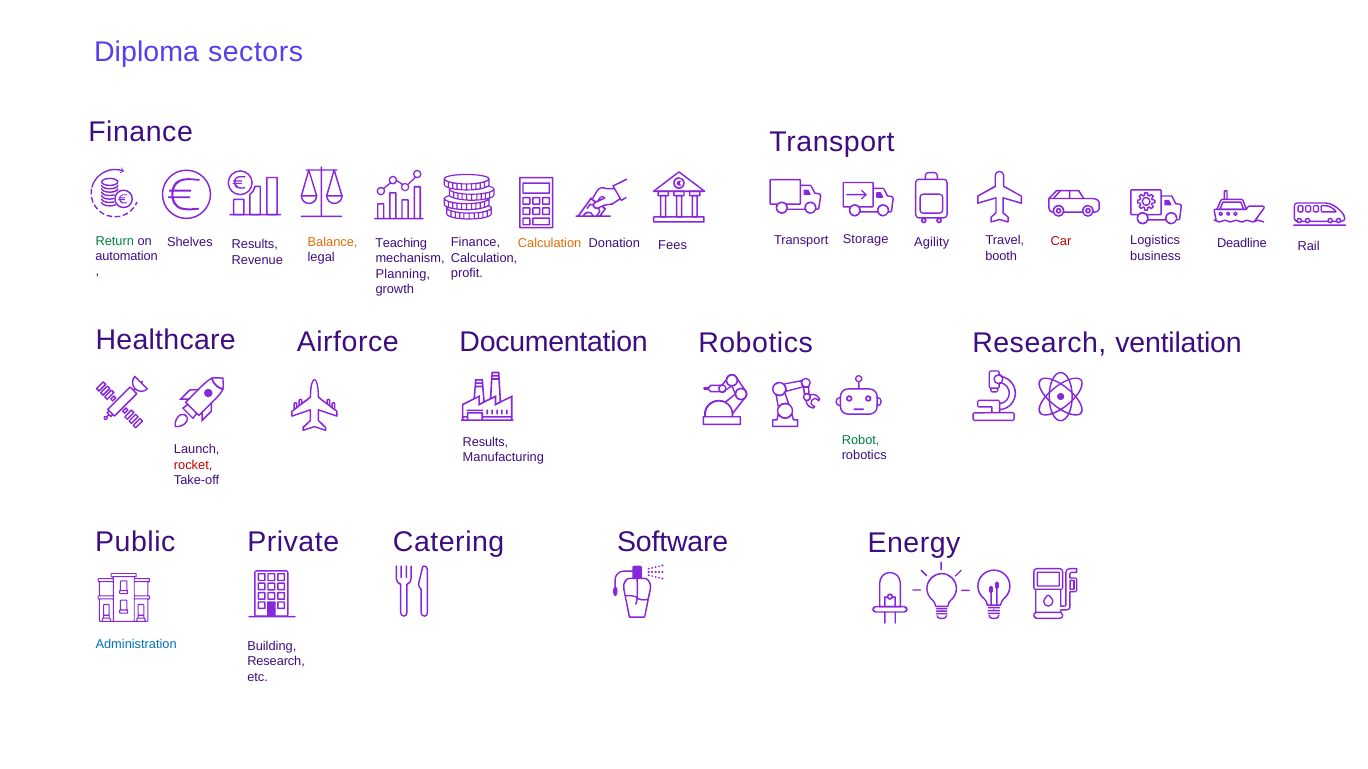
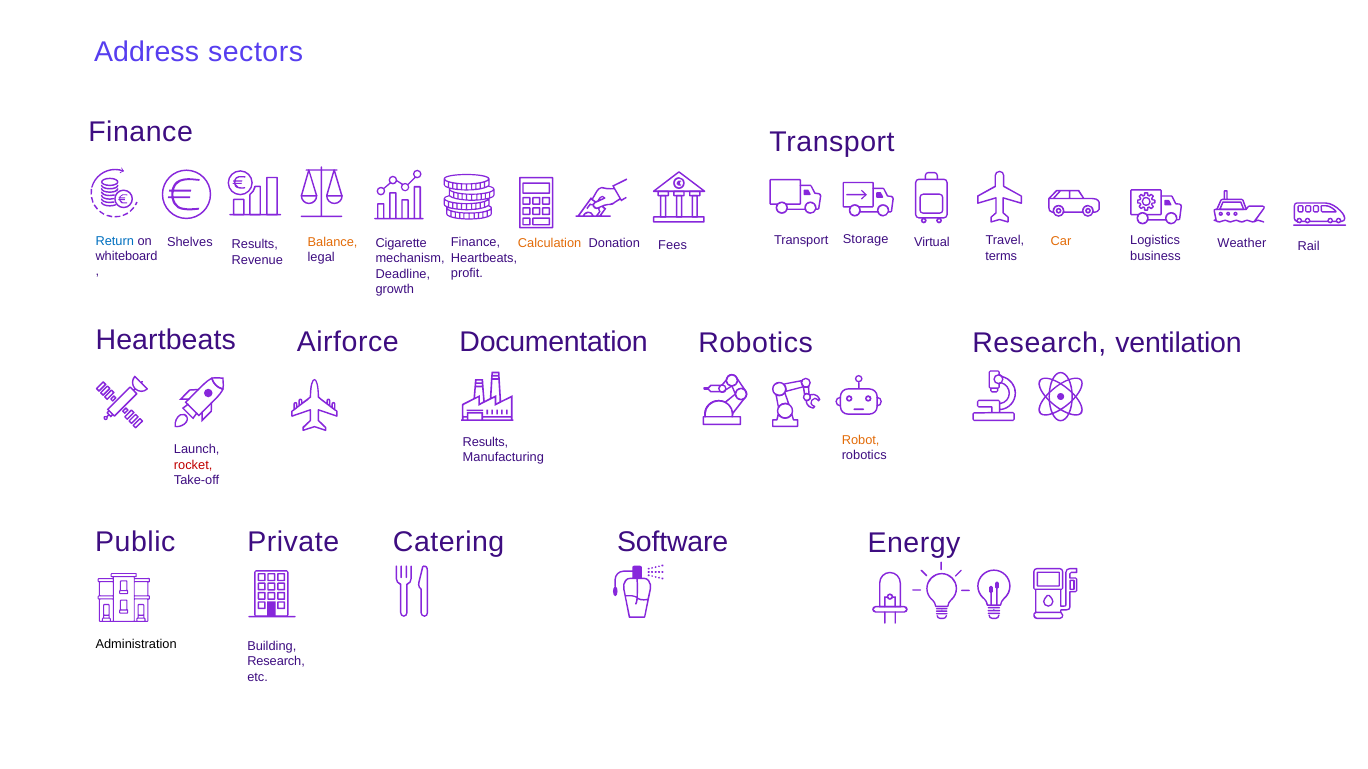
Diploma: Diploma -> Address
Return colour: green -> blue
Car colour: red -> orange
Teaching: Teaching -> Cigarette
Agility: Agility -> Virtual
Deadline: Deadline -> Weather
booth: booth -> terms
automation: automation -> whiteboard
Calculation at (484, 258): Calculation -> Heartbeats
Planning: Planning -> Deadline
Healthcare at (166, 340): Healthcare -> Heartbeats
Robot colour: green -> orange
Administration colour: blue -> black
